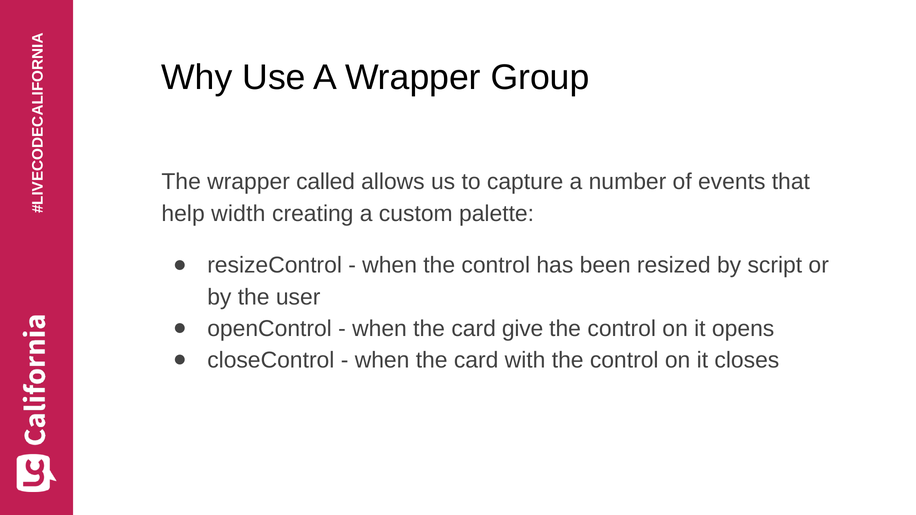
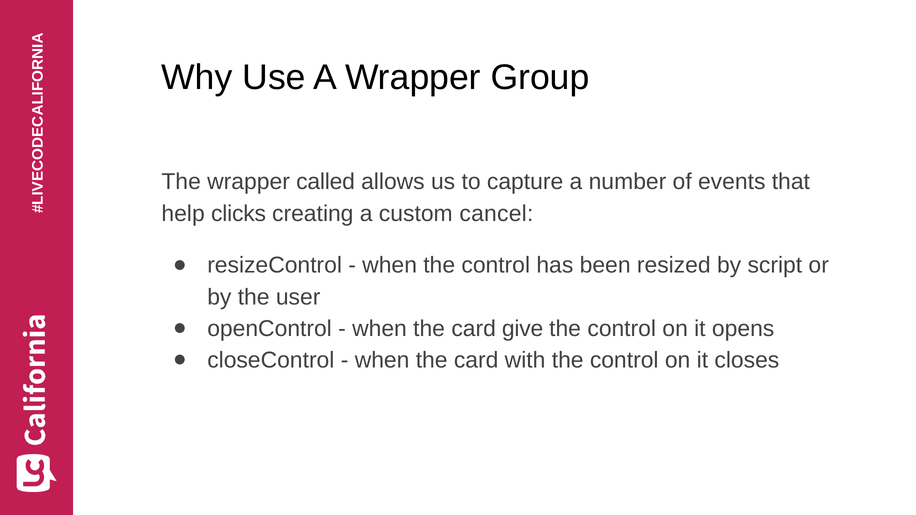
width: width -> clicks
palette: palette -> cancel
